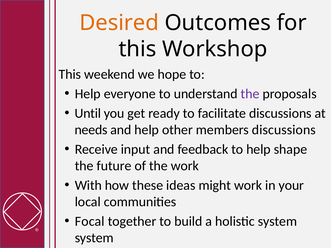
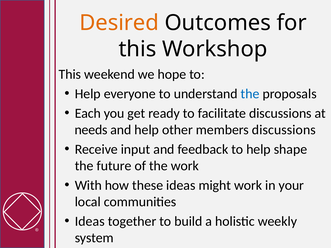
the at (250, 94) colour: purple -> blue
Until: Until -> Each
Focal at (90, 221): Focal -> Ideas
holistic system: system -> weekly
